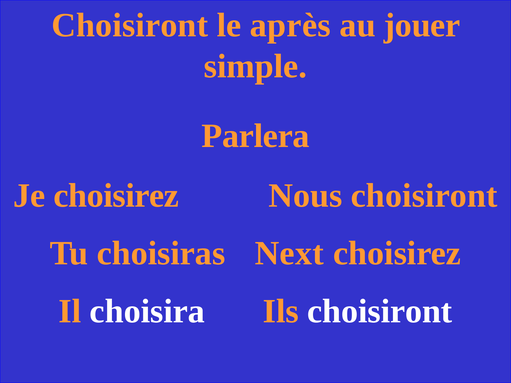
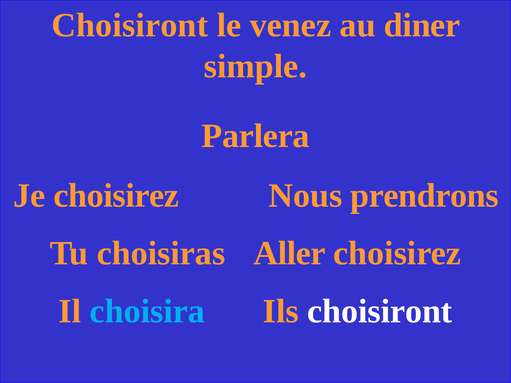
après: après -> venez
jouer: jouer -> diner
Nous choisiront: choisiront -> prendrons
Next: Next -> Aller
choisira colour: white -> light blue
